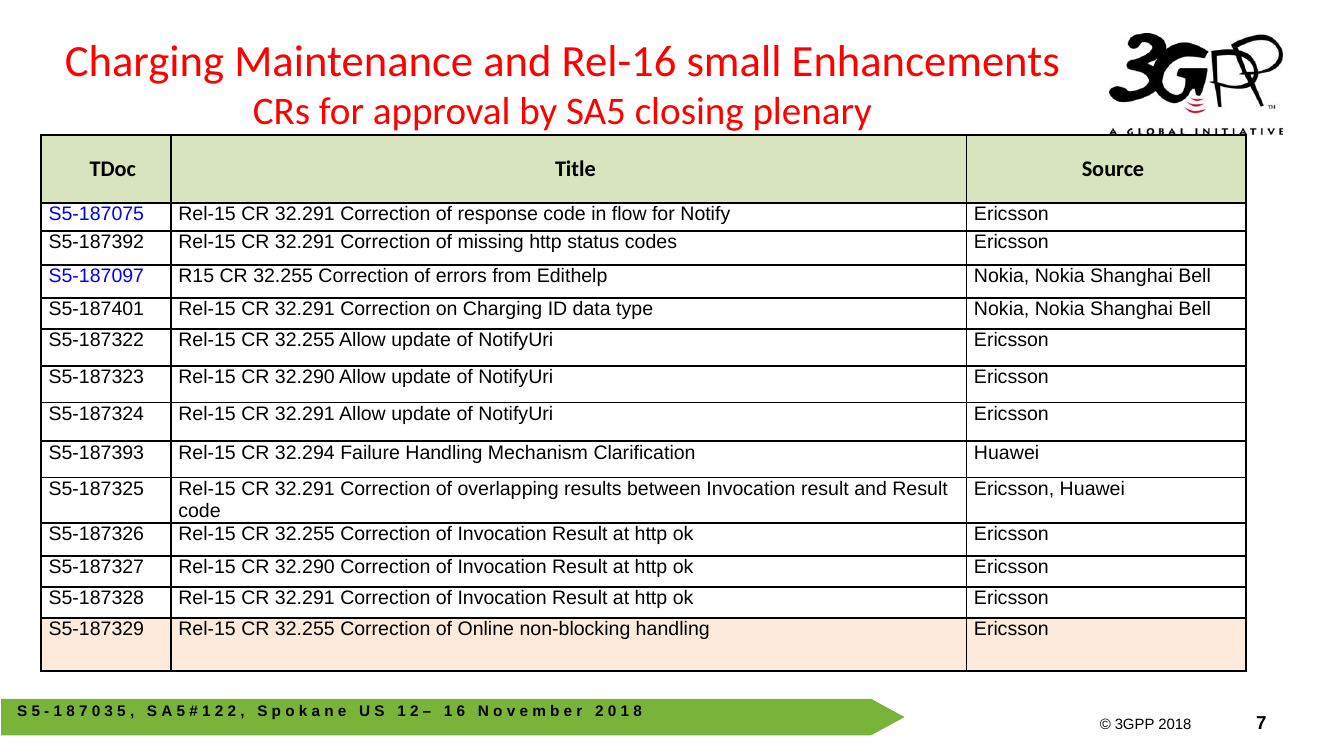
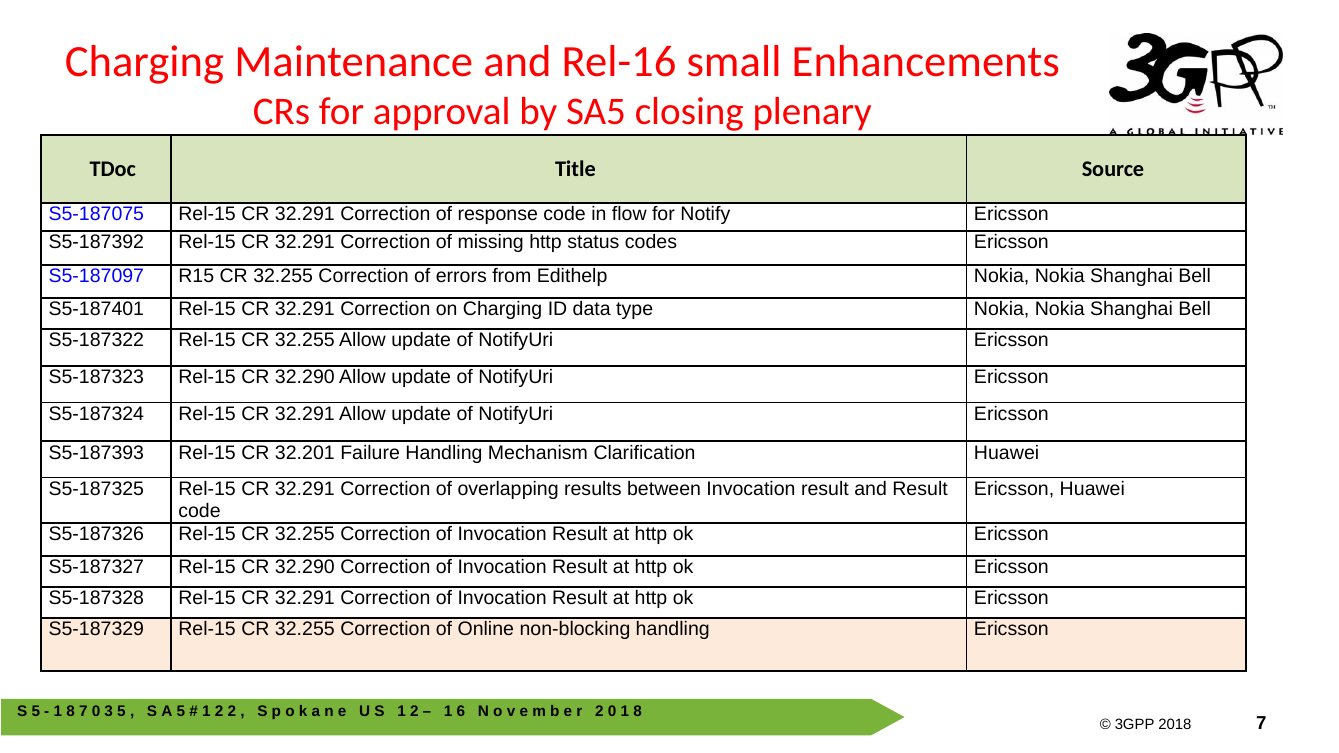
32.294: 32.294 -> 32.201
